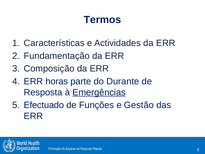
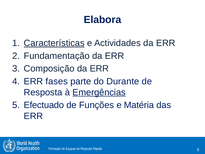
Termos: Termos -> Elabora
Características underline: none -> present
horas: horas -> fases
Gestão: Gestão -> Matéria
